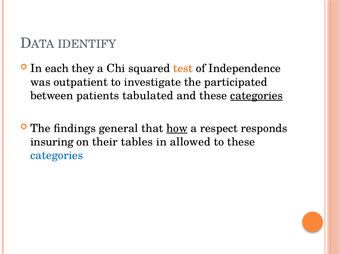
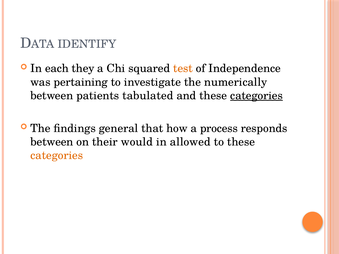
outpatient: outpatient -> pertaining
participated: participated -> numerically
how underline: present -> none
respect: respect -> process
insuring at (52, 142): insuring -> between
tables: tables -> would
categories at (57, 156) colour: blue -> orange
